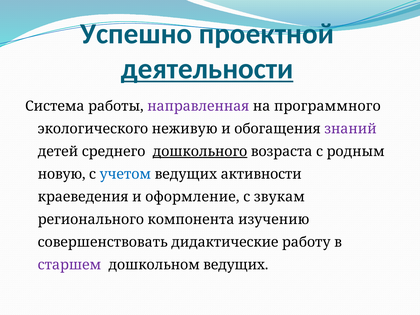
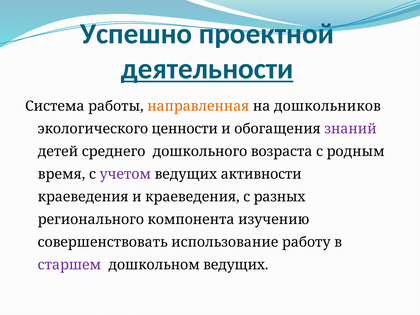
направленная colour: purple -> orange
программного: программного -> дошкольников
неживую: неживую -> ценности
дошкольного underline: present -> none
новую: новую -> время
учетом colour: blue -> purple
и оформление: оформление -> краеведения
звукам: звукам -> разных
дидактические: дидактические -> использование
